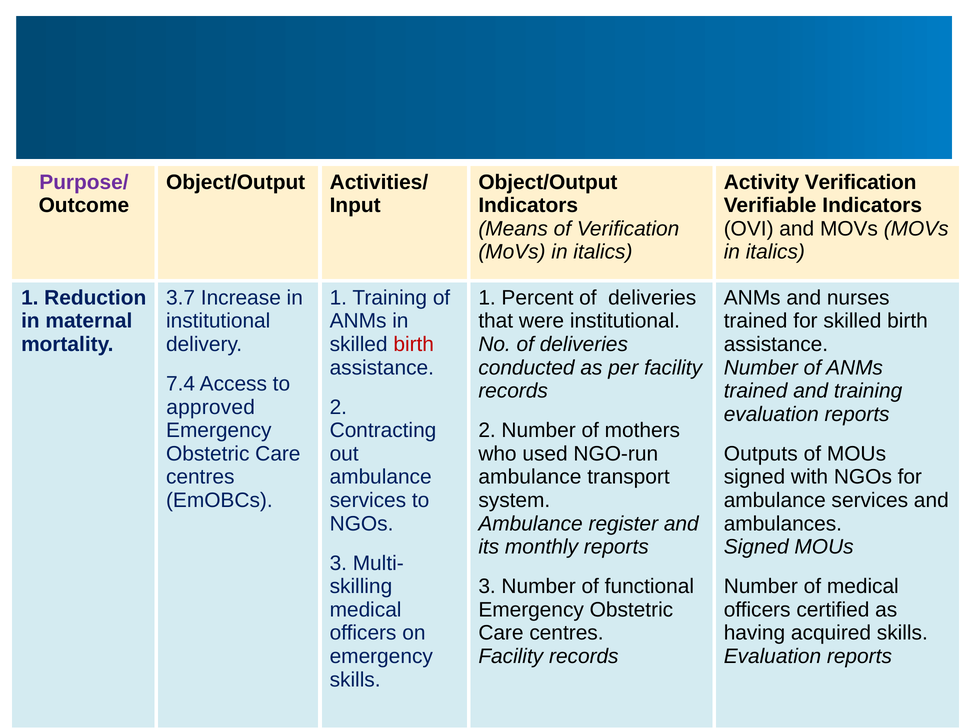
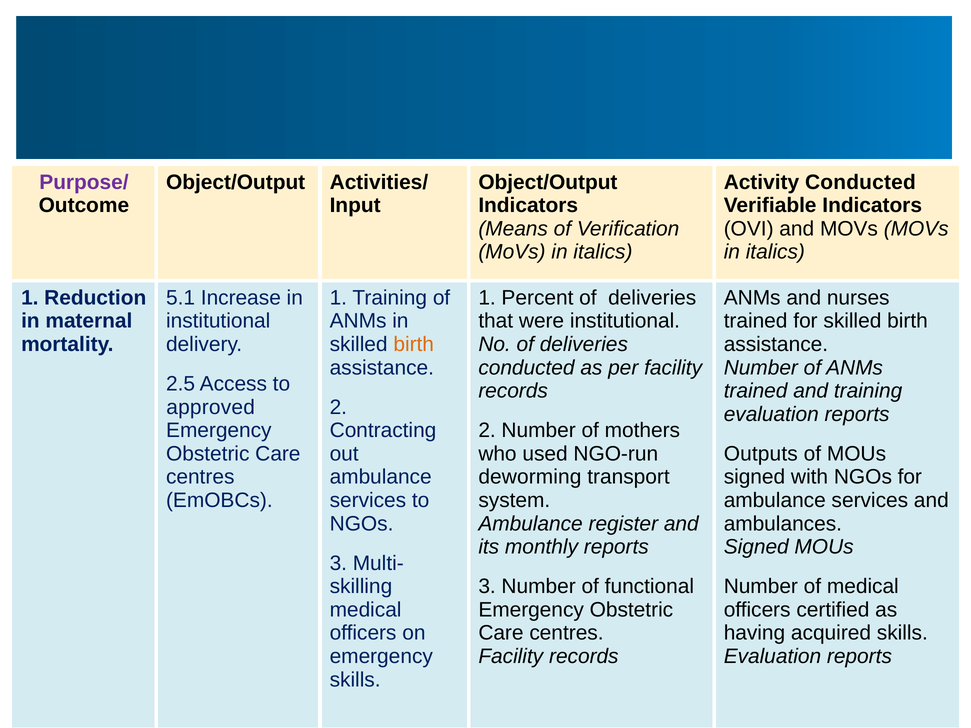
Activity Verification: Verification -> Conducted
3.7: 3.7 -> 5.1
birth at (414, 344) colour: red -> orange
7.4: 7.4 -> 2.5
ambulance at (530, 477): ambulance -> deworming
